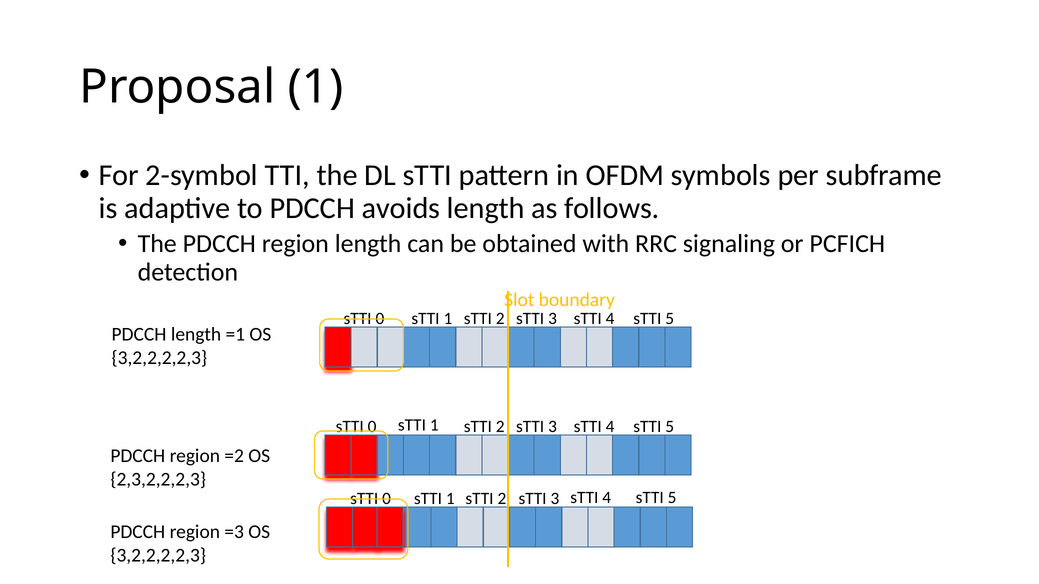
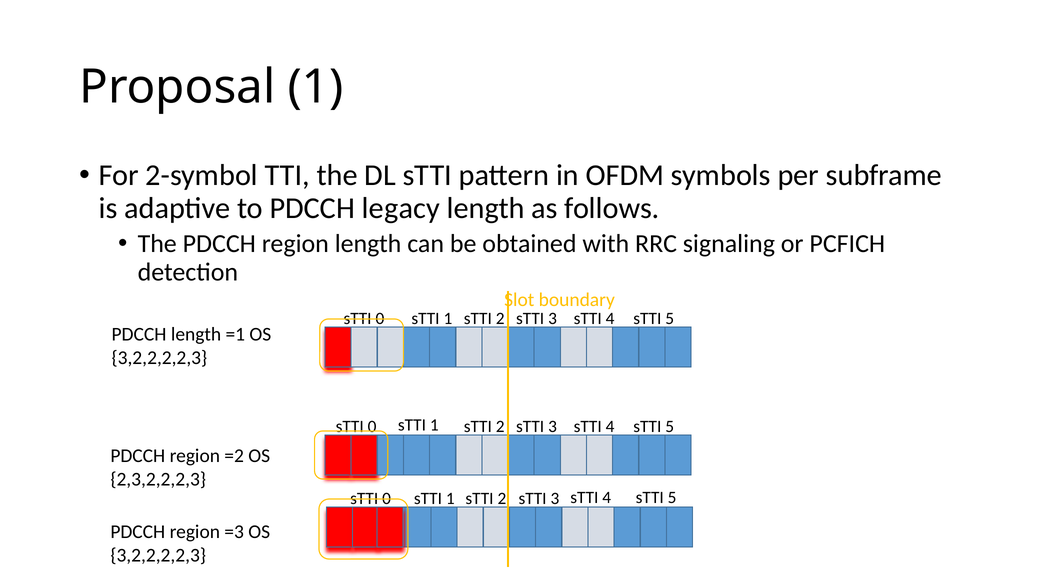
avoids: avoids -> legacy
